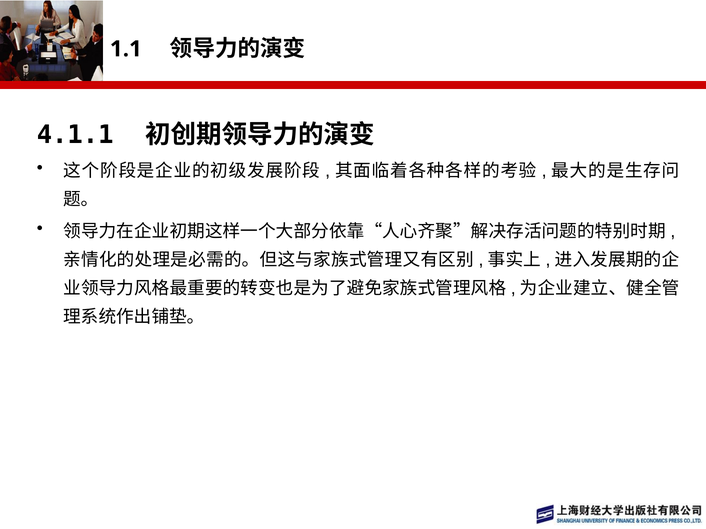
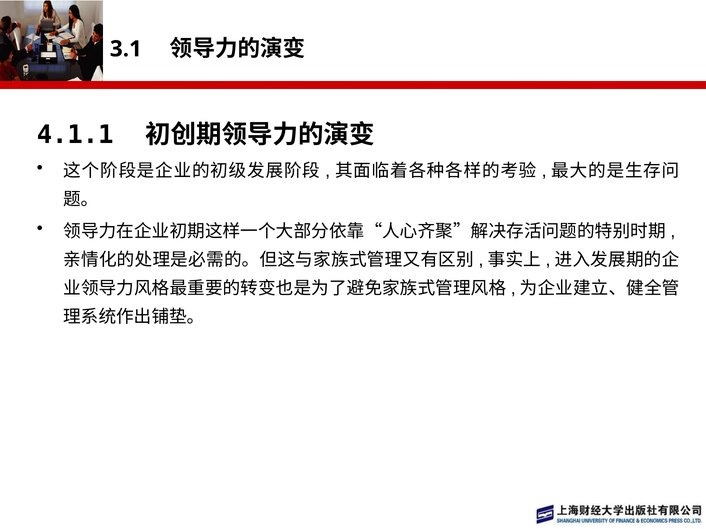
1.1: 1.1 -> 3.1
